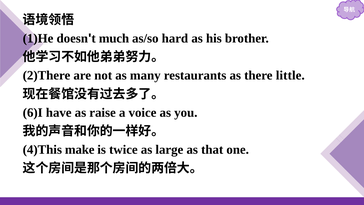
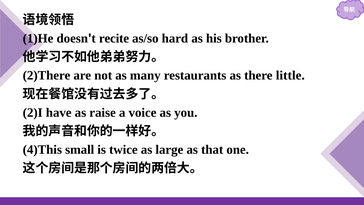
much: much -> recite
6)I: 6)I -> 2)I
make: make -> small
